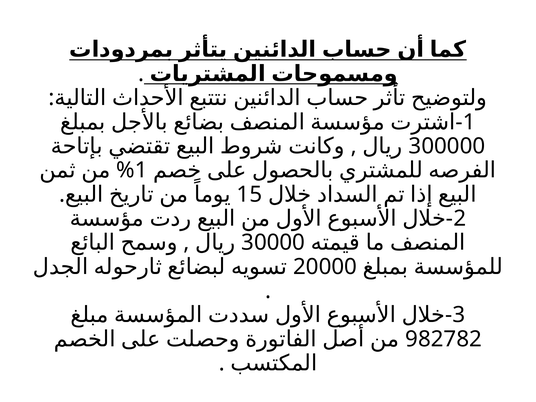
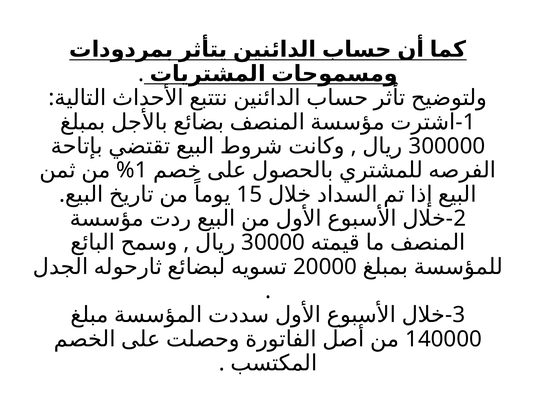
982782: 982782 -> 140000
